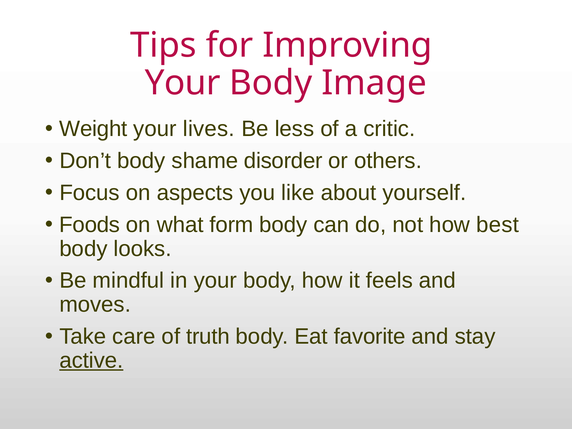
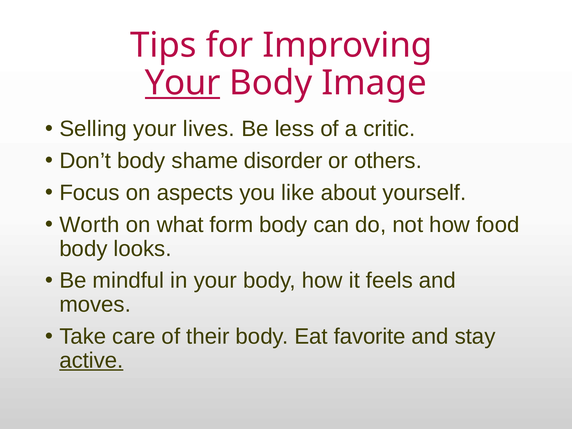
Your at (183, 83) underline: none -> present
Weight: Weight -> Selling
Foods: Foods -> Worth
best: best -> food
truth: truth -> their
